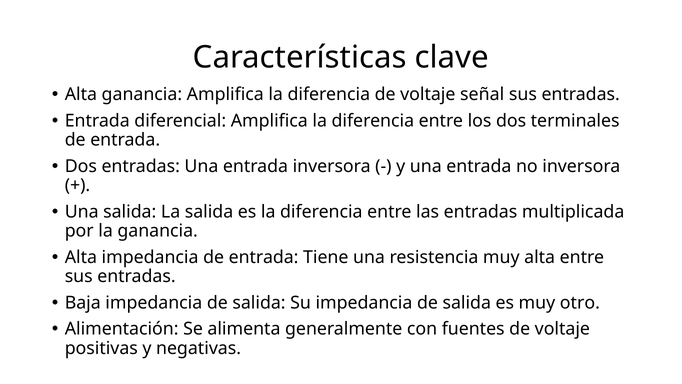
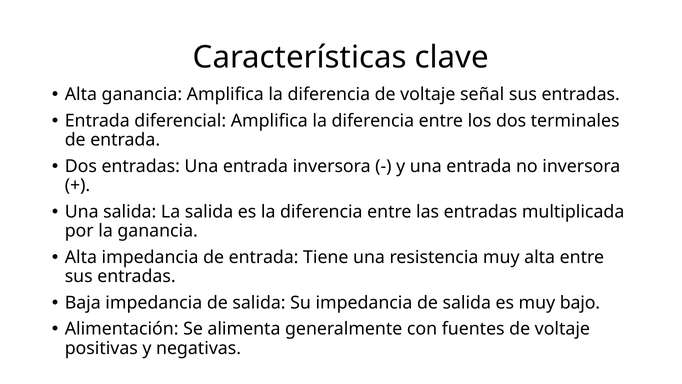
otro: otro -> bajo
